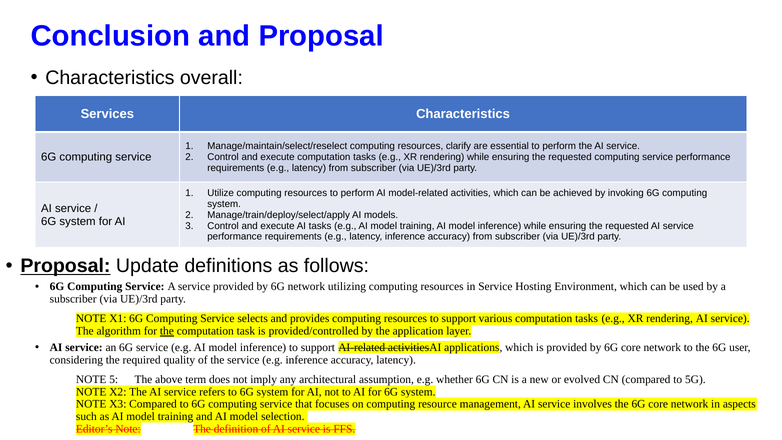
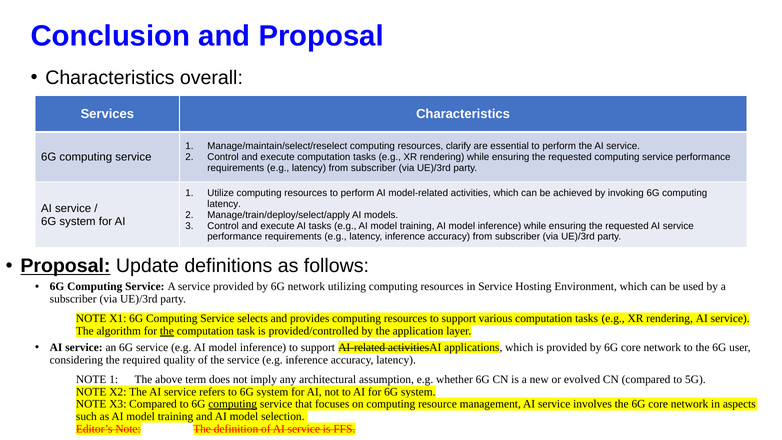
system at (224, 204): system -> latency
NOTE 5: 5 -> 1
computing at (233, 404) underline: none -> present
